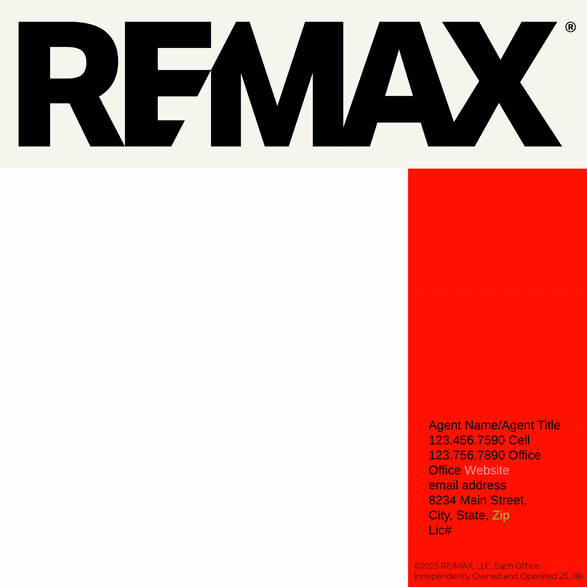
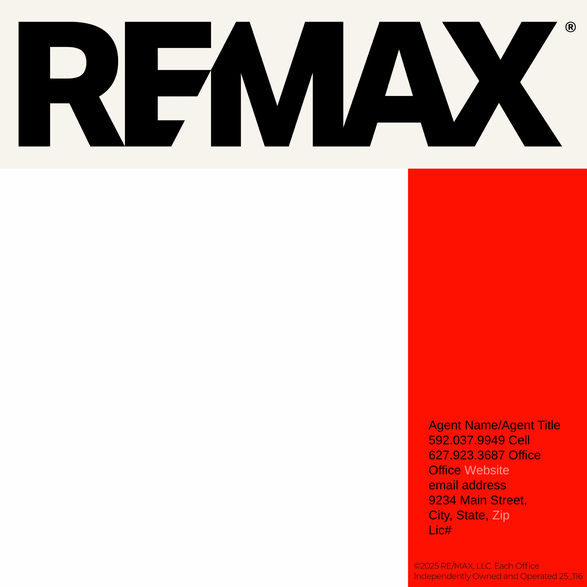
123.456.7590: 123.456.7590 -> 592.037.9949
123.756.7890: 123.756.7890 -> 627.923.3687
8234: 8234 -> 9234
Zip colour: light green -> pink
